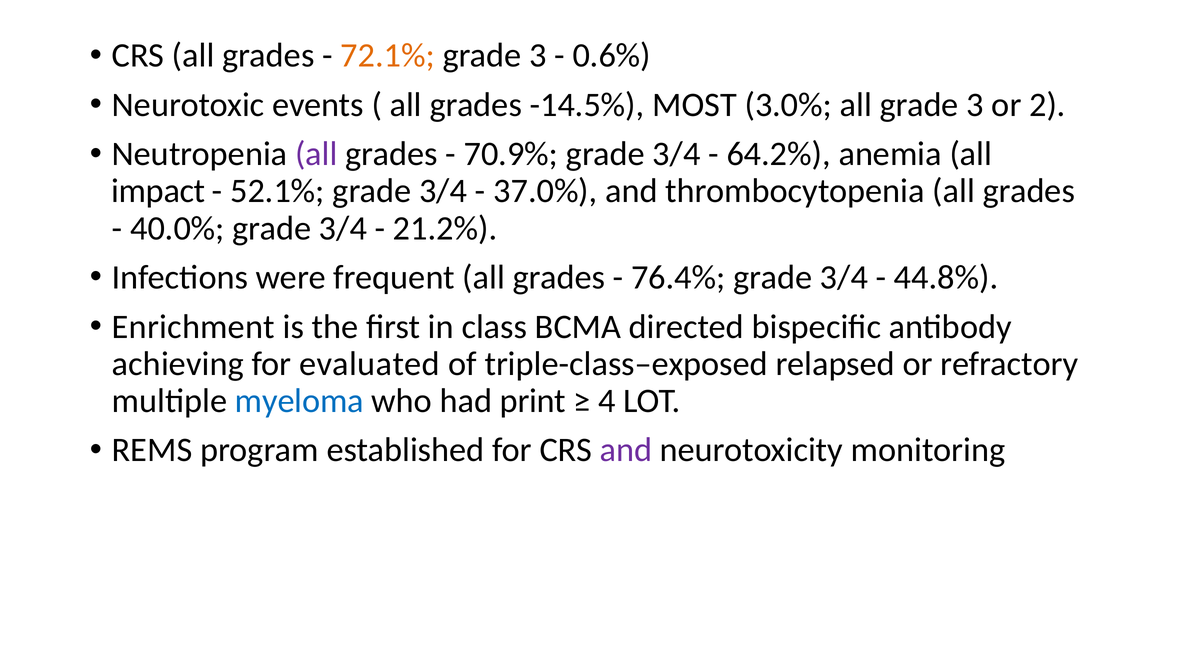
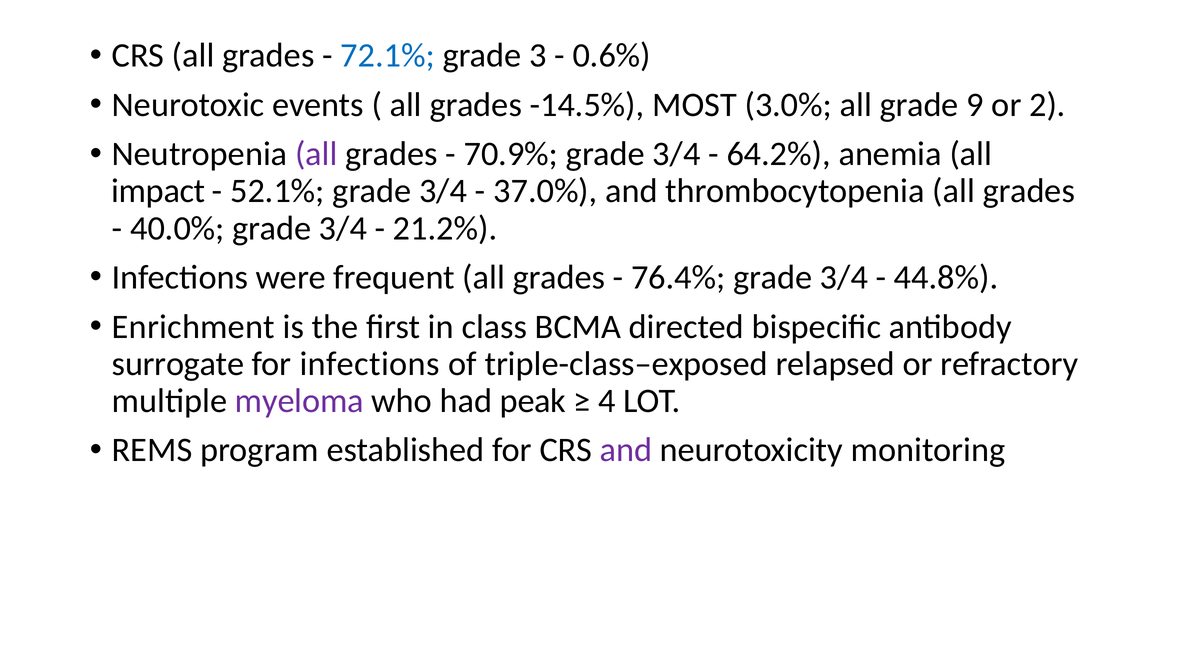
72.1% colour: orange -> blue
all grade 3: 3 -> 9
achieving: achieving -> surrogate
for evaluated: evaluated -> infections
myeloma colour: blue -> purple
print: print -> peak
